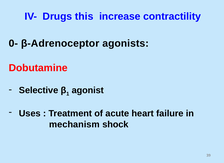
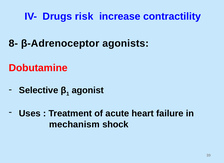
this: this -> risk
0-: 0- -> 8-
